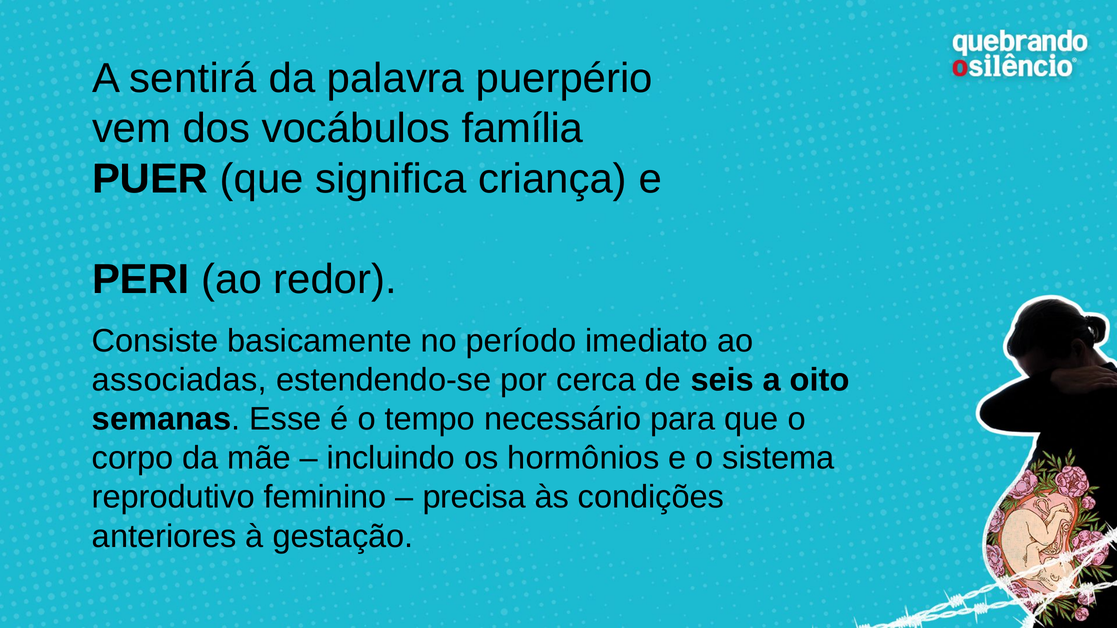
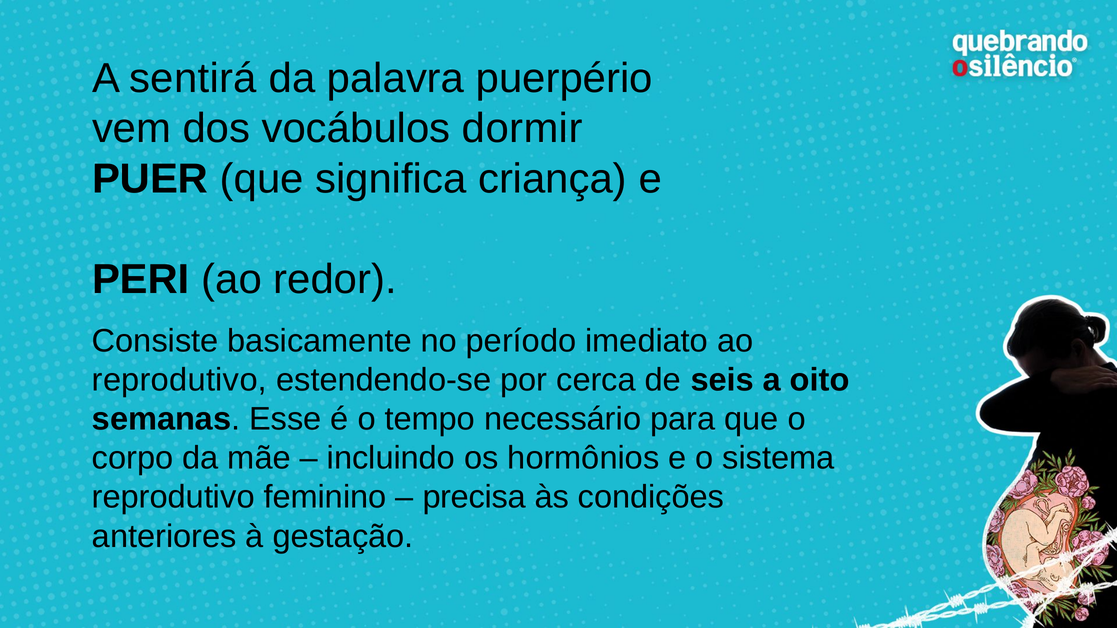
família: família -> dormir
associadas at (179, 380): associadas -> reprodutivo
